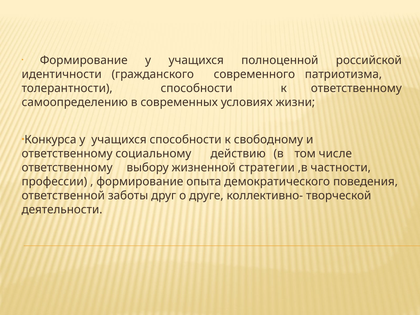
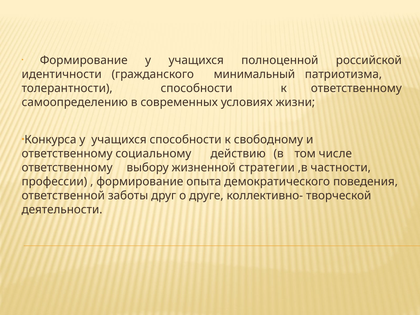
современного: современного -> минимальный
